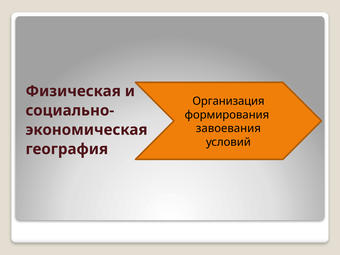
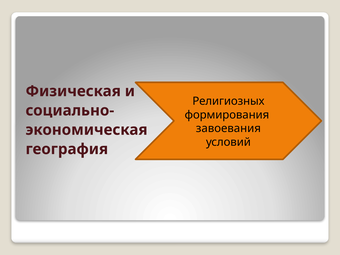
Организация: Организация -> Религиозных
